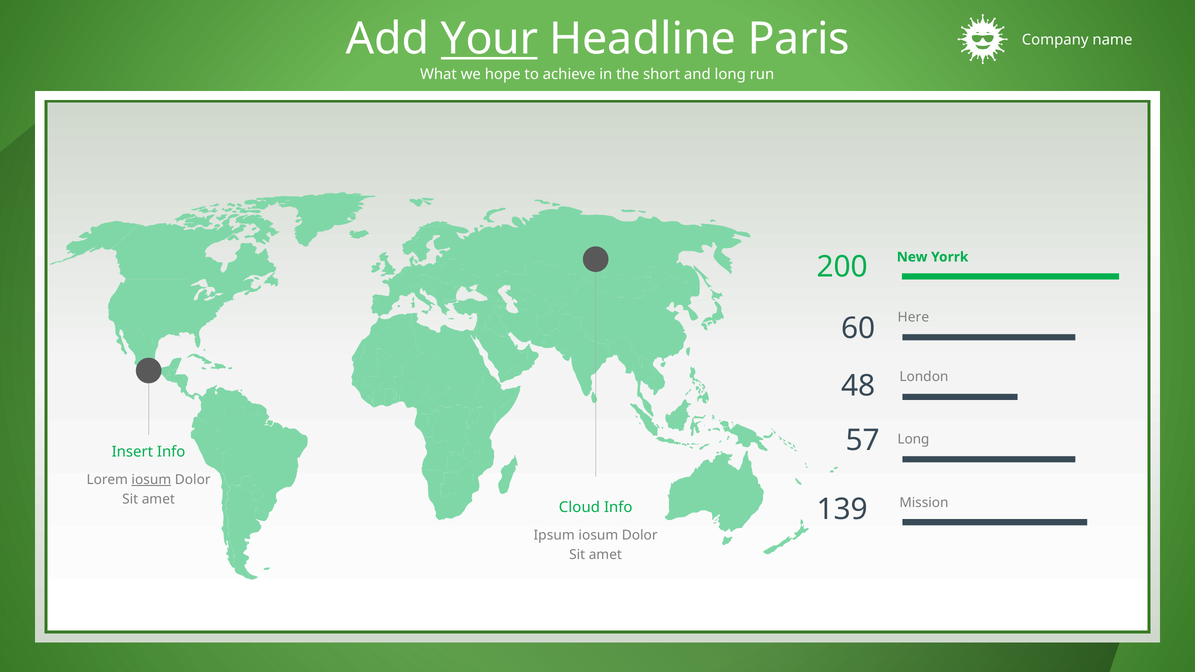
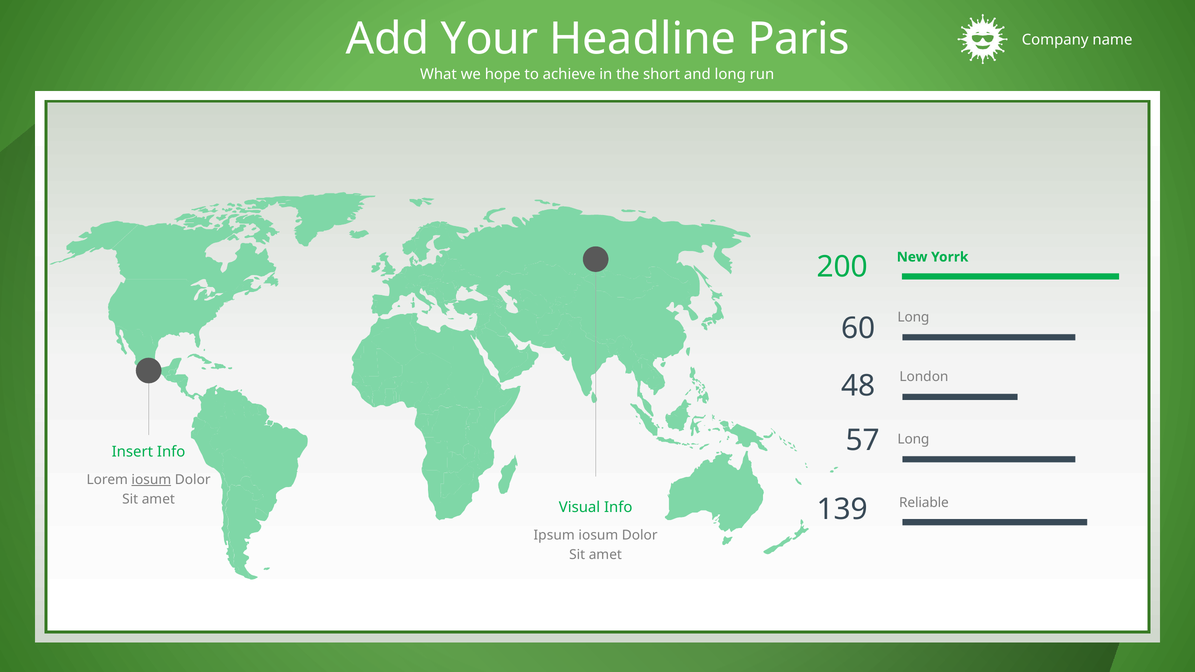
Your underline: present -> none
Here at (913, 317): Here -> Long
Mission: Mission -> Reliable
Cloud: Cloud -> Visual
